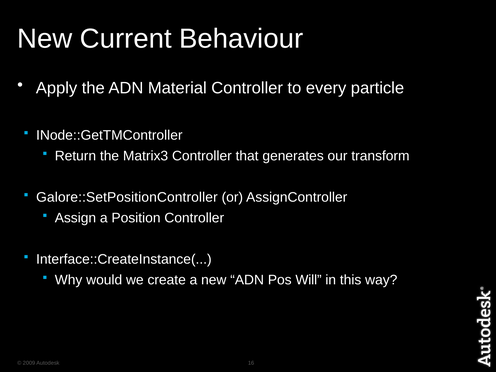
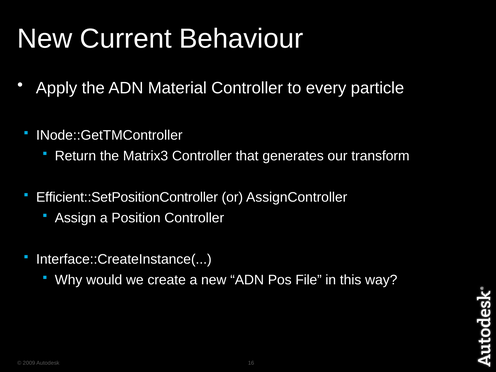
Galore::SetPositionController: Galore::SetPositionController -> Efficient::SetPositionController
Will: Will -> File
